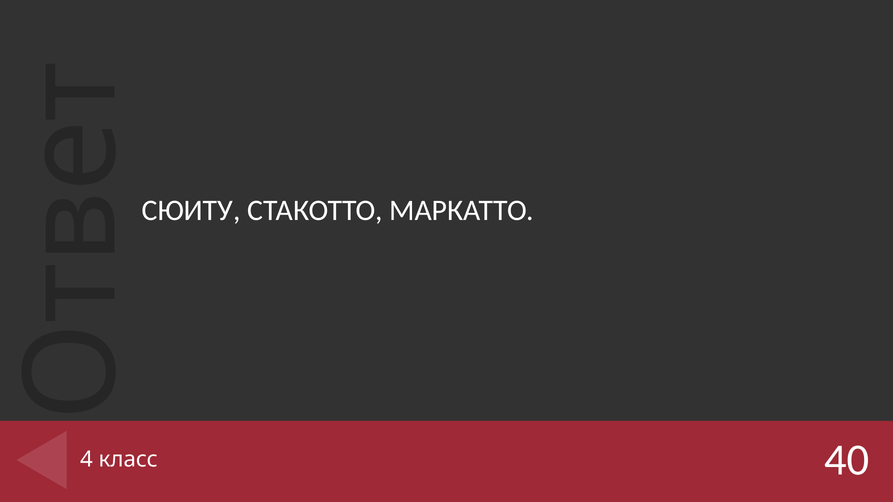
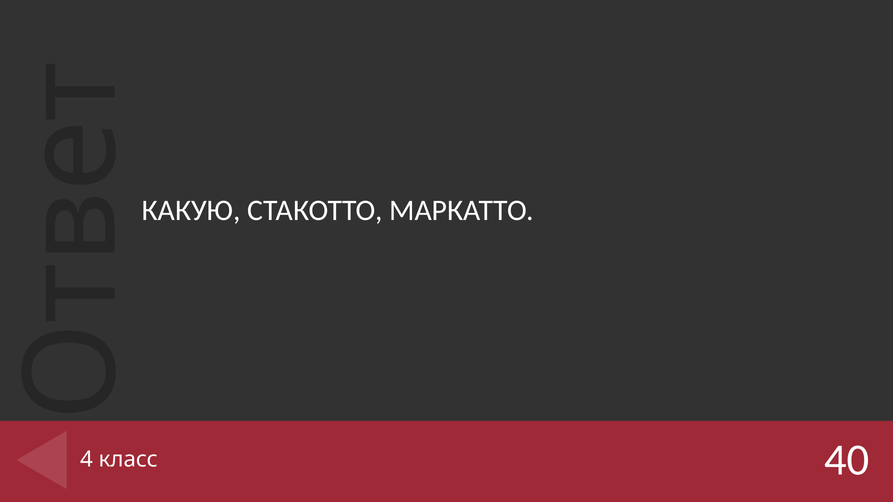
СЮИТУ: СЮИТУ -> КАКУЮ
